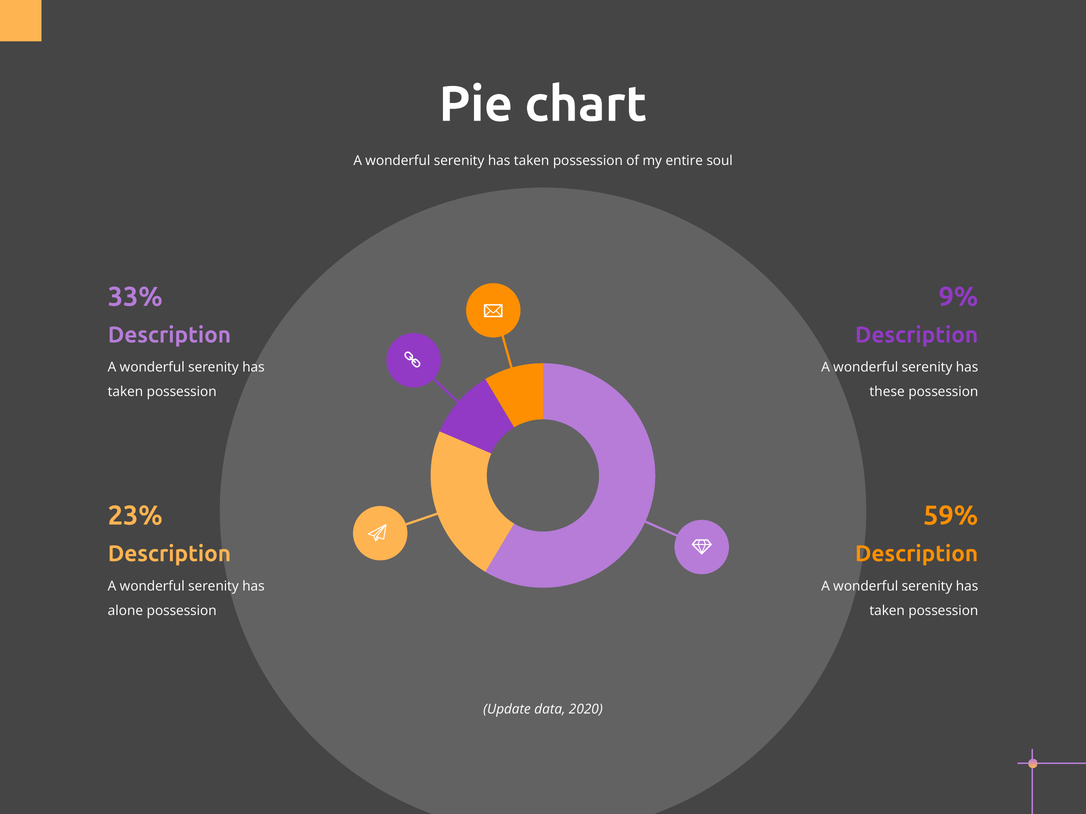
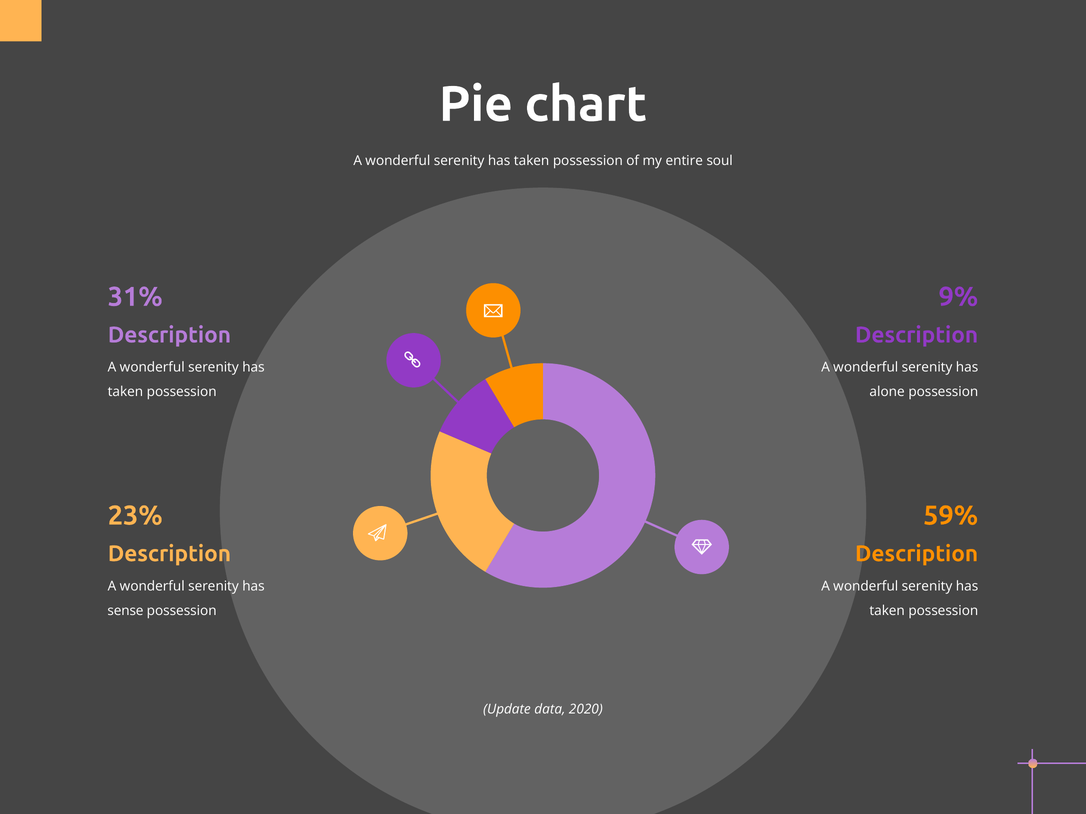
33%: 33% -> 31%
these: these -> alone
alone: alone -> sense
